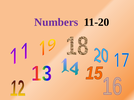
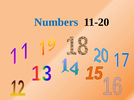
Numbers colour: purple -> blue
